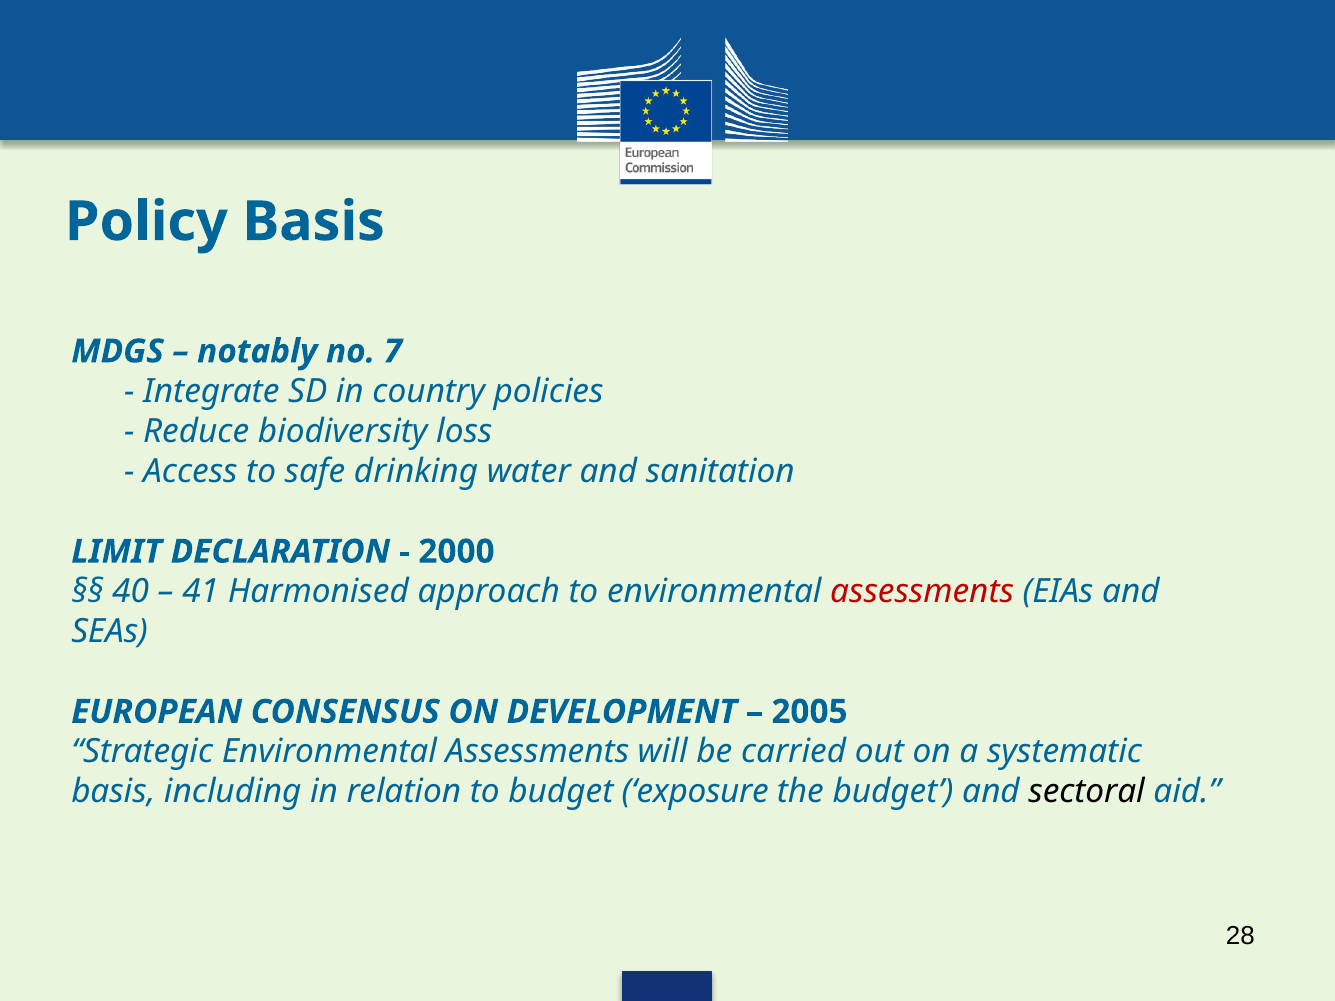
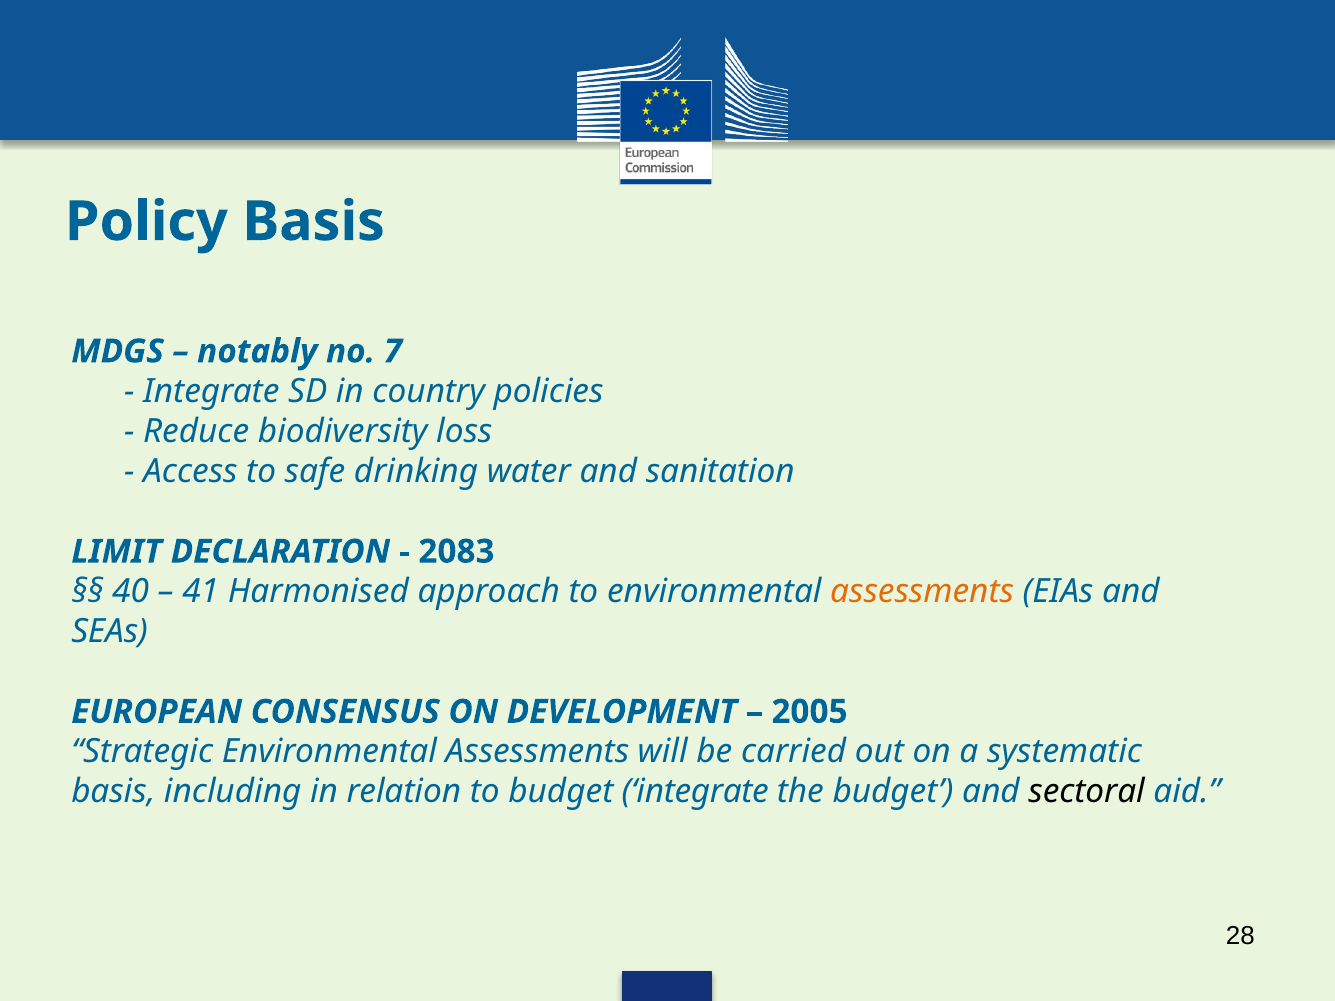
2000: 2000 -> 2083
assessments at (922, 592) colour: red -> orange
budget exposure: exposure -> integrate
